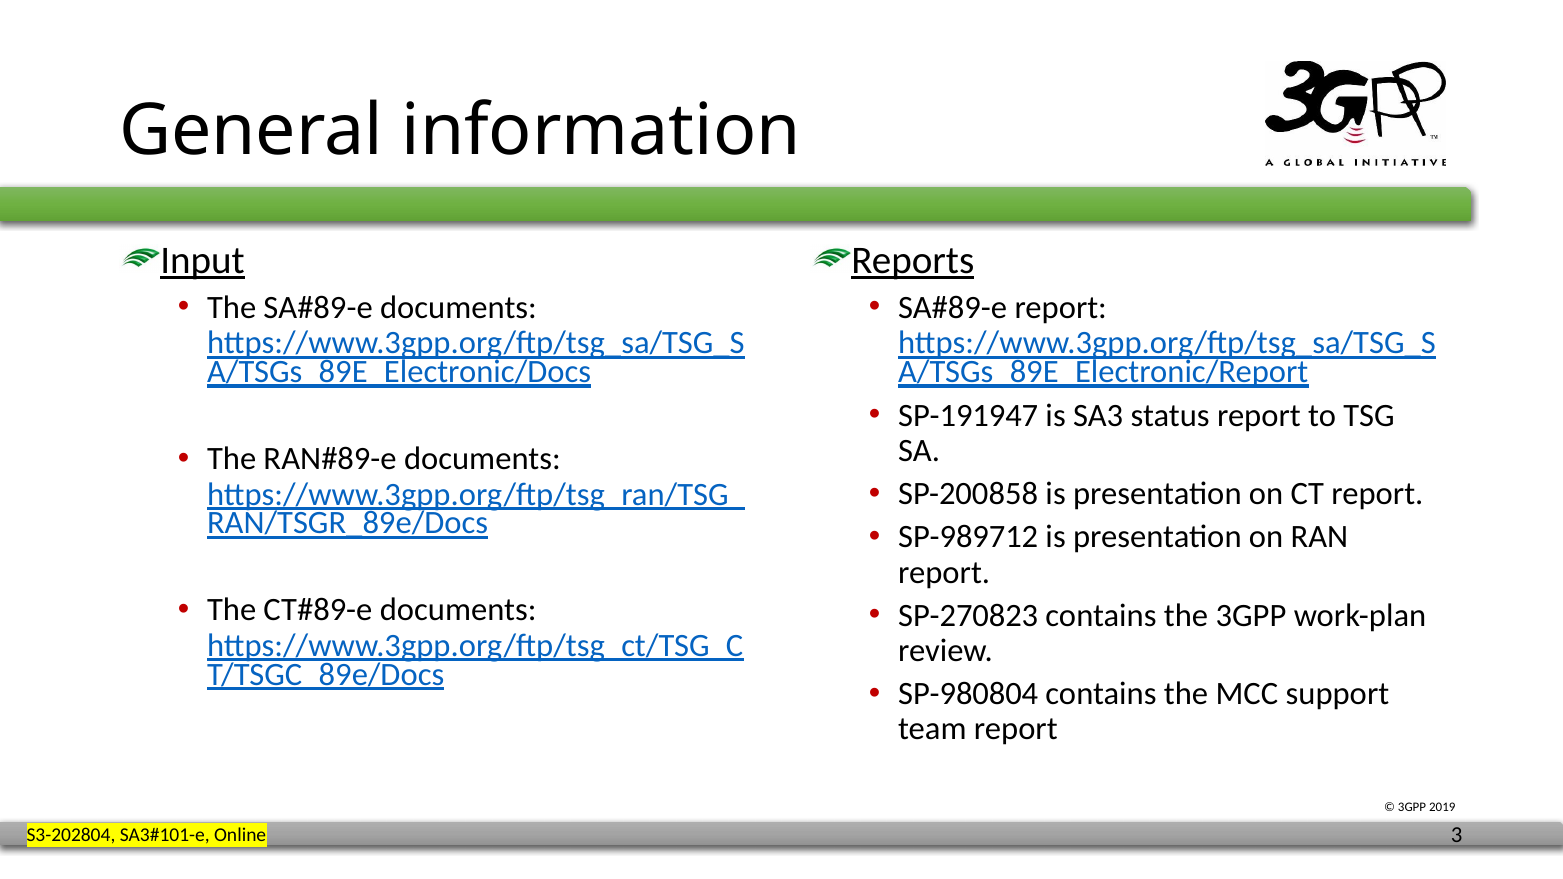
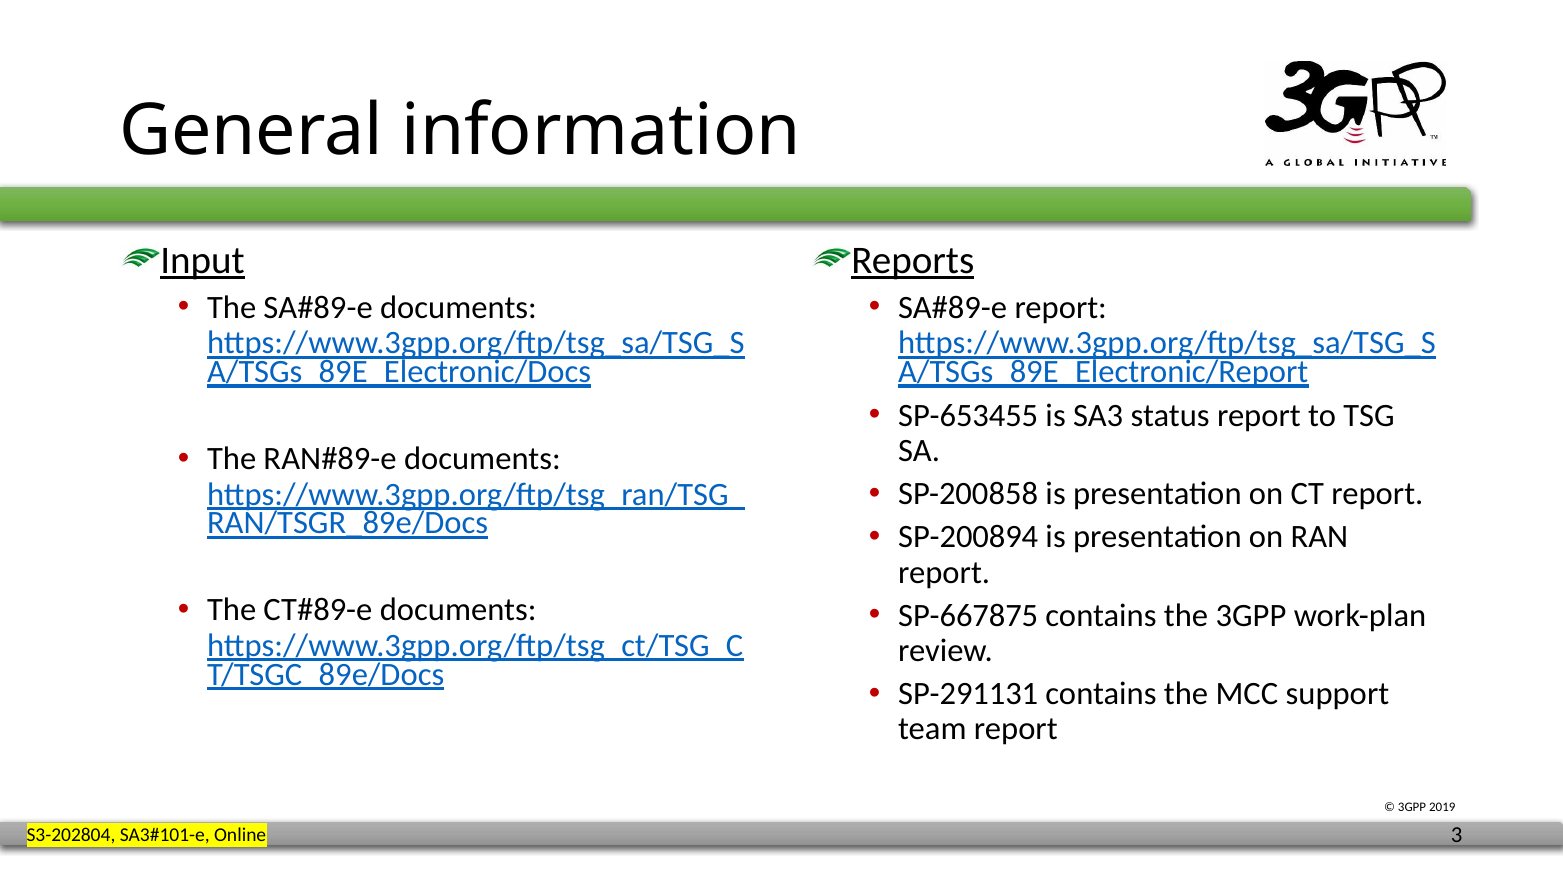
SP-191947: SP-191947 -> SP-653455
SP-989712: SP-989712 -> SP-200894
SP-270823: SP-270823 -> SP-667875
SP-980804: SP-980804 -> SP-291131
